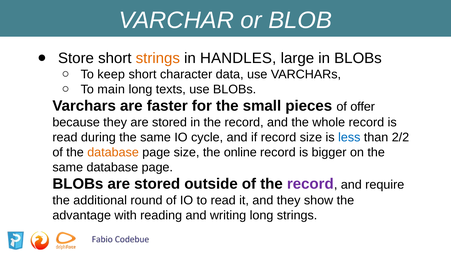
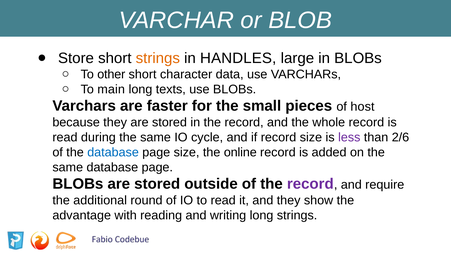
keep: keep -> other
offer: offer -> host
less colour: blue -> purple
2/2: 2/2 -> 2/6
database at (113, 153) colour: orange -> blue
bigger: bigger -> added
